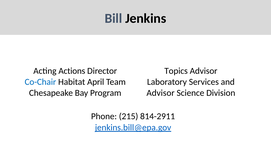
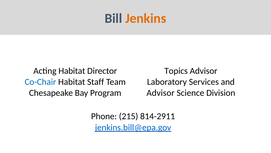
Jenkins colour: black -> orange
Acting Actions: Actions -> Habitat
April: April -> Staff
